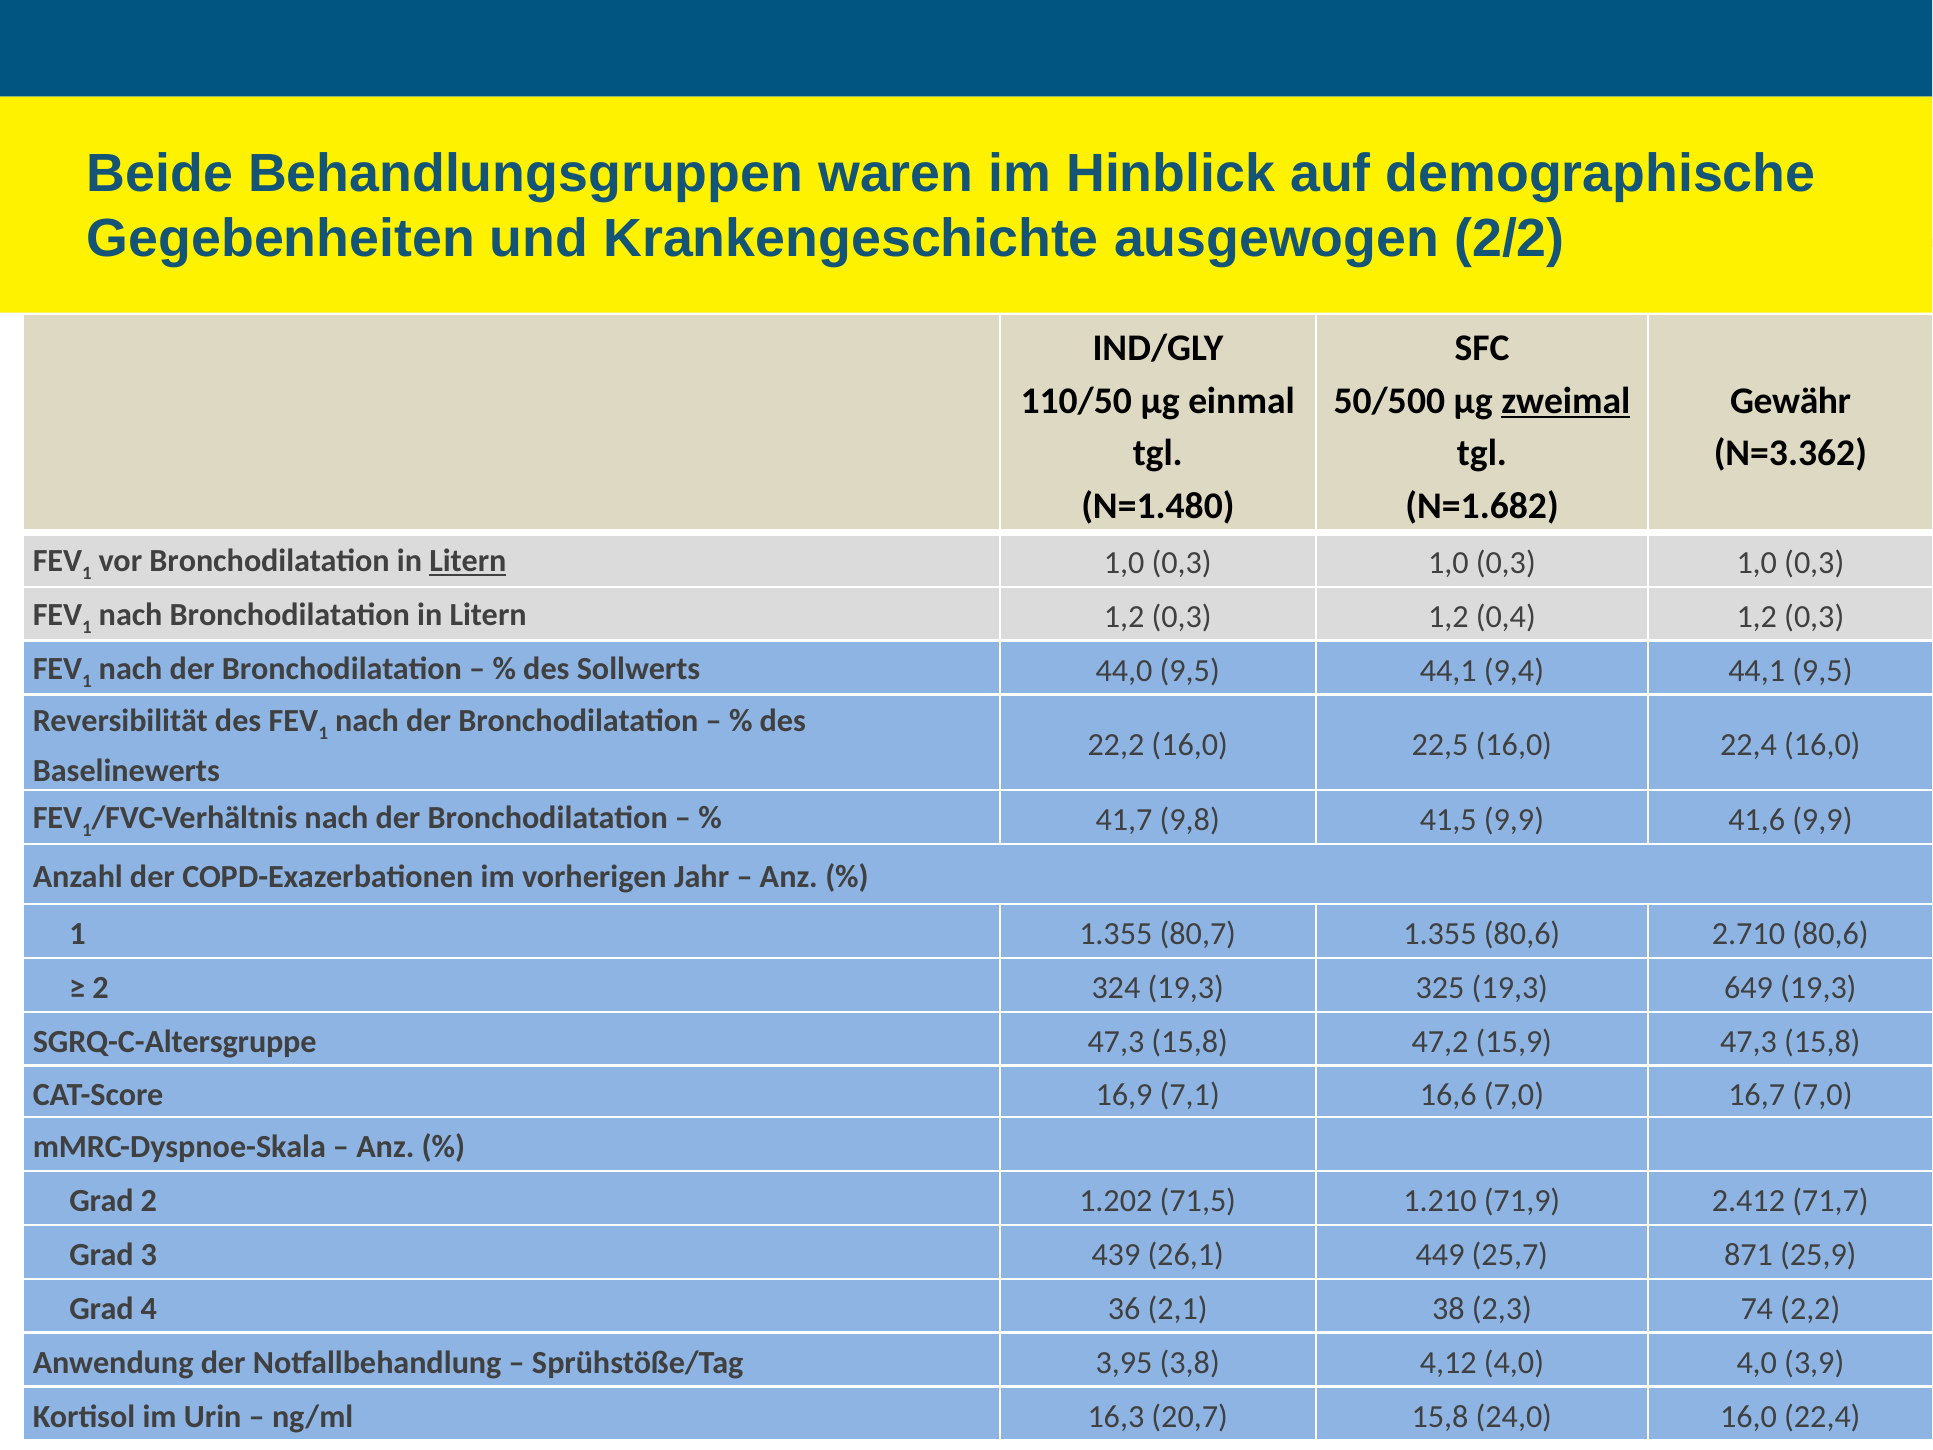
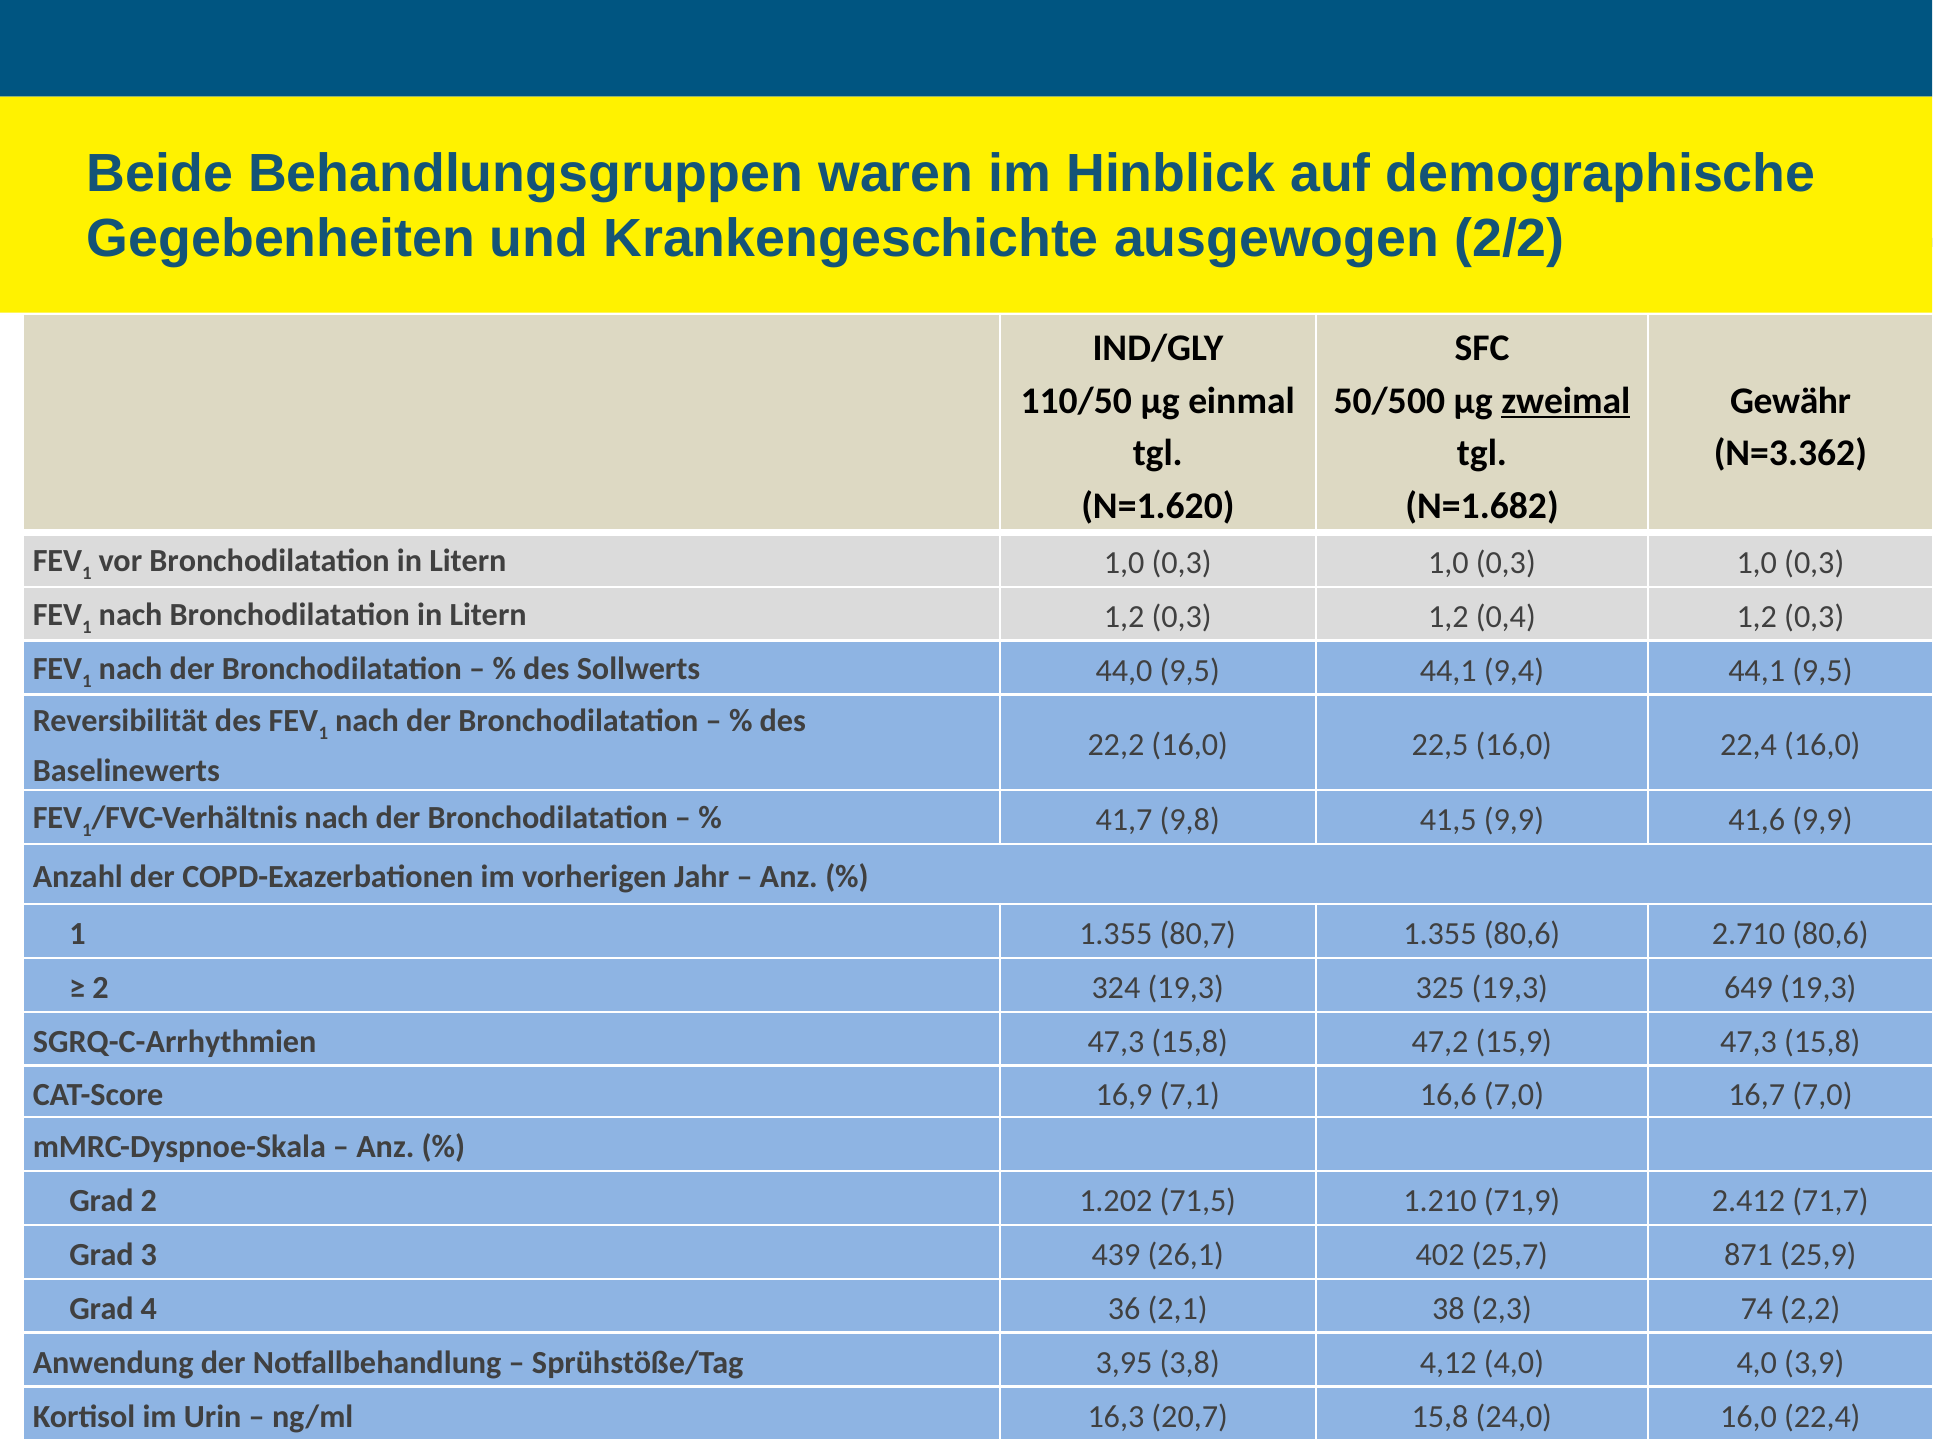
N=1.480: N=1.480 -> N=1.620
Litern at (468, 561) underline: present -> none
SGRQ-C-Altersgruppe: SGRQ-C-Altersgruppe -> SGRQ-C-Arrhythmien
449: 449 -> 402
